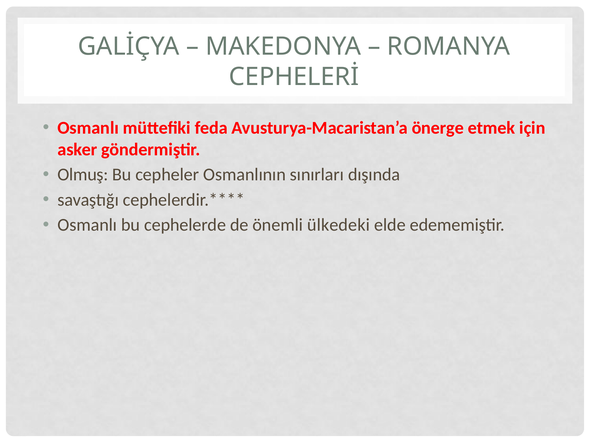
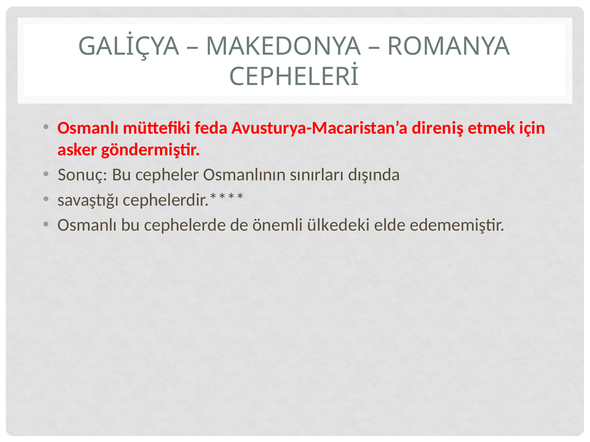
önerge: önerge -> direniş
Olmuş: Olmuş -> Sonuç
